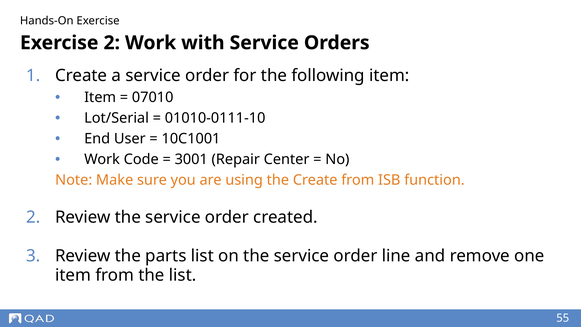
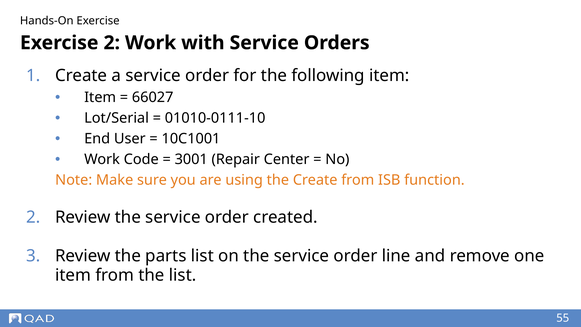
07010: 07010 -> 66027
